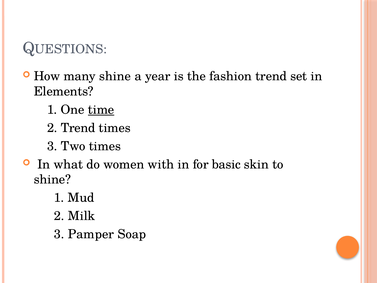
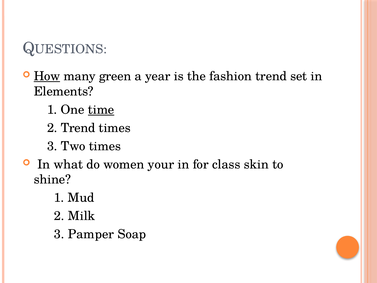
How underline: none -> present
many shine: shine -> green
with: with -> your
basic: basic -> class
